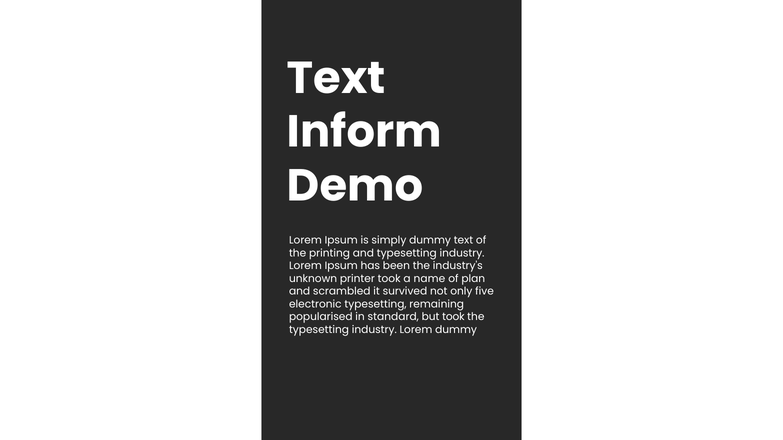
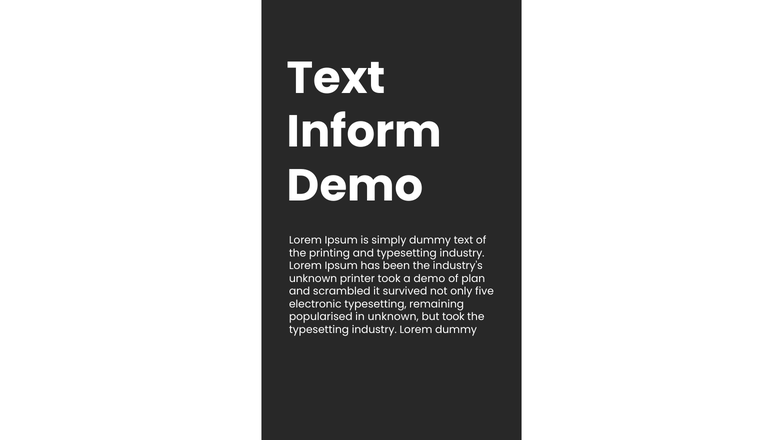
a name: name -> demo
in standard: standard -> unknown
